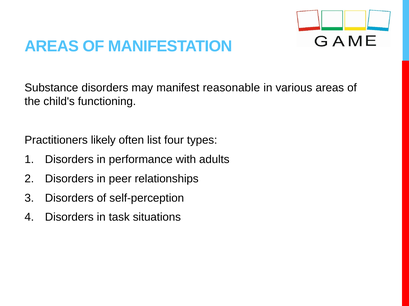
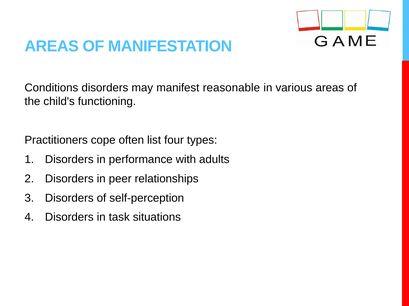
Substance: Substance -> Conditions
likely: likely -> cope
